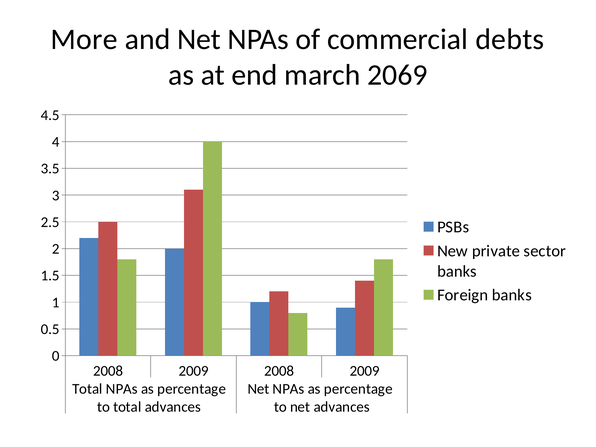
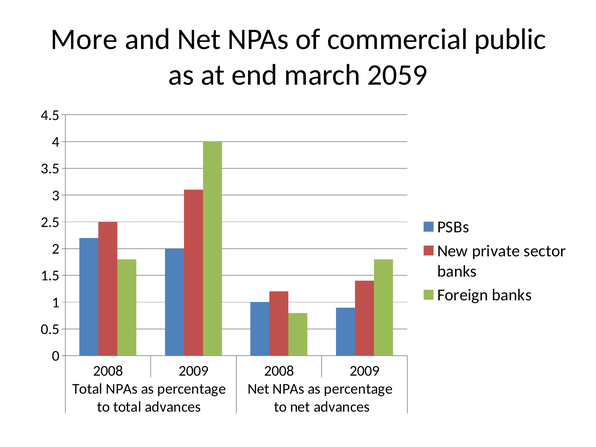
debts: debts -> public
2069: 2069 -> 2059
